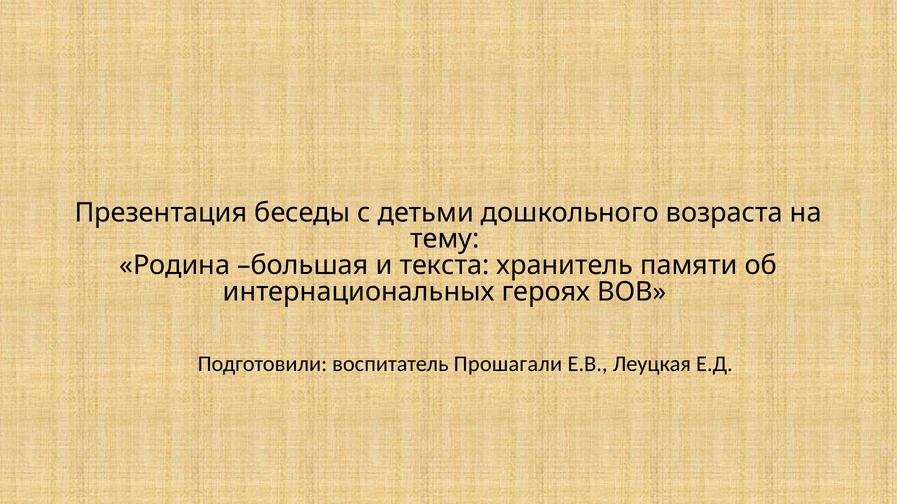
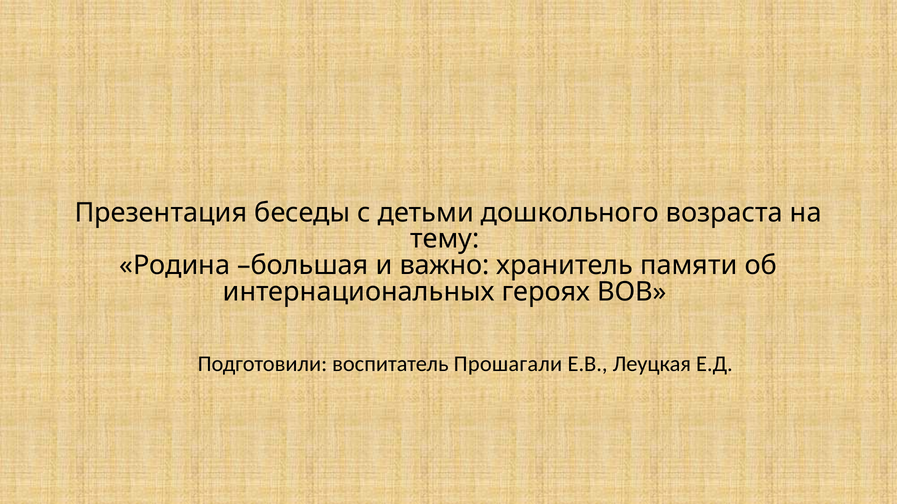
текста: текста -> важно
